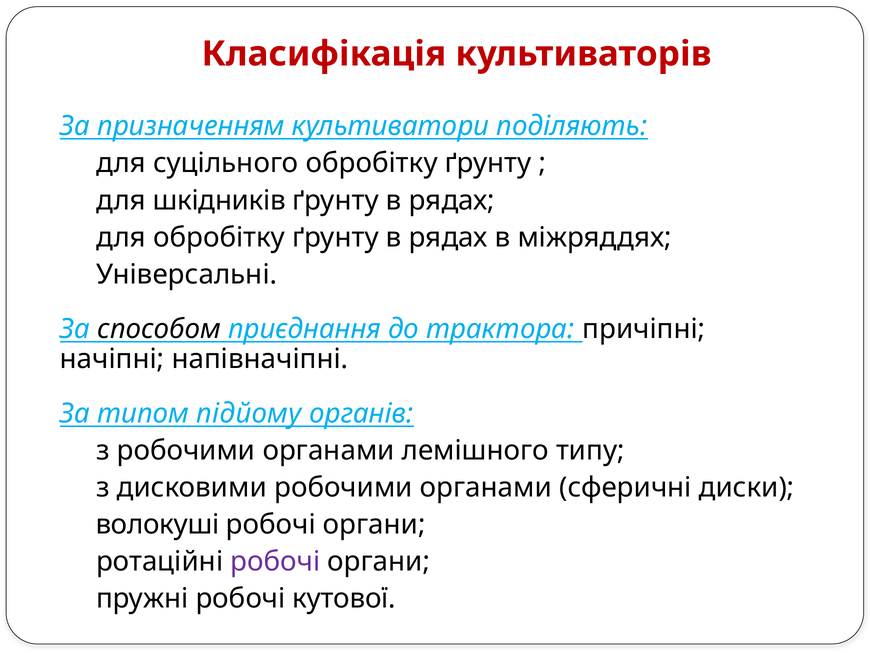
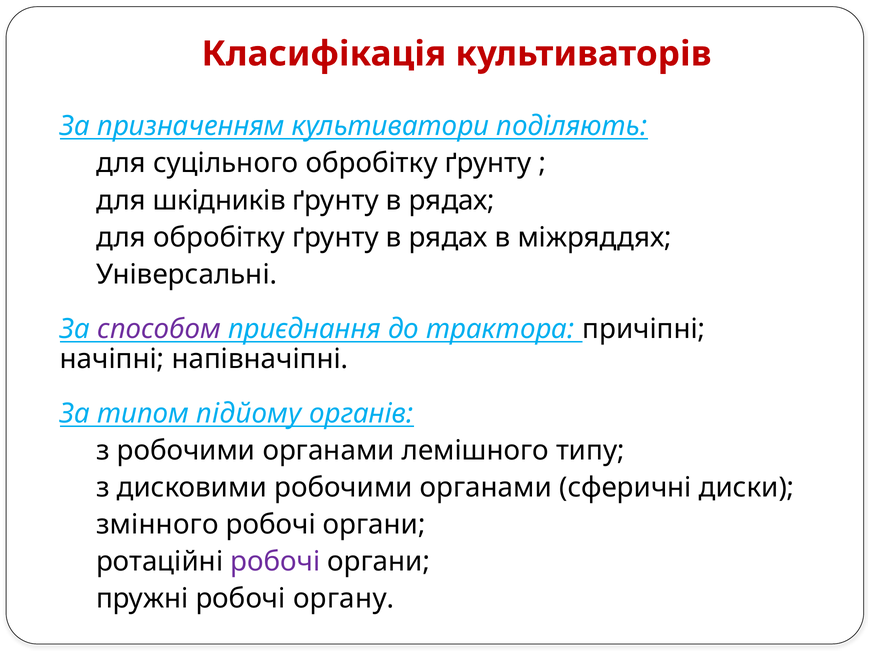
способом colour: black -> purple
волокуші: волокуші -> змінного
кутової: кутової -> органу
